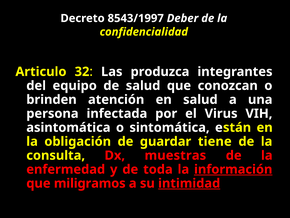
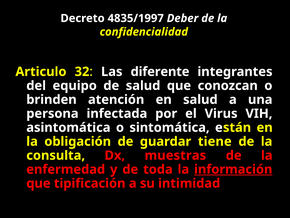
8543/1997: 8543/1997 -> 4835/1997
produzca: produzca -> diferente
miligramos: miligramos -> tipificación
intimidad underline: present -> none
